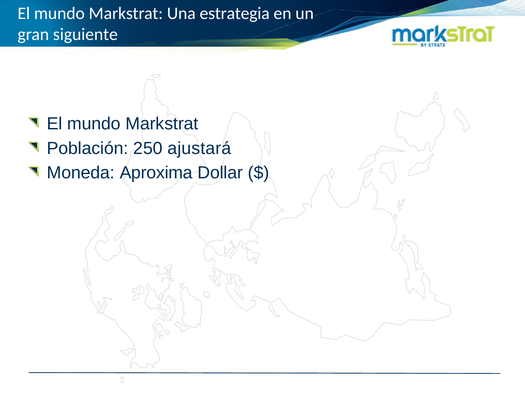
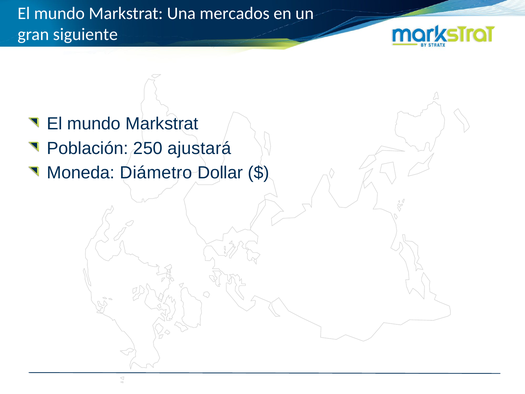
estrategia: estrategia -> mercados
Aproxima: Aproxima -> Diámetro
